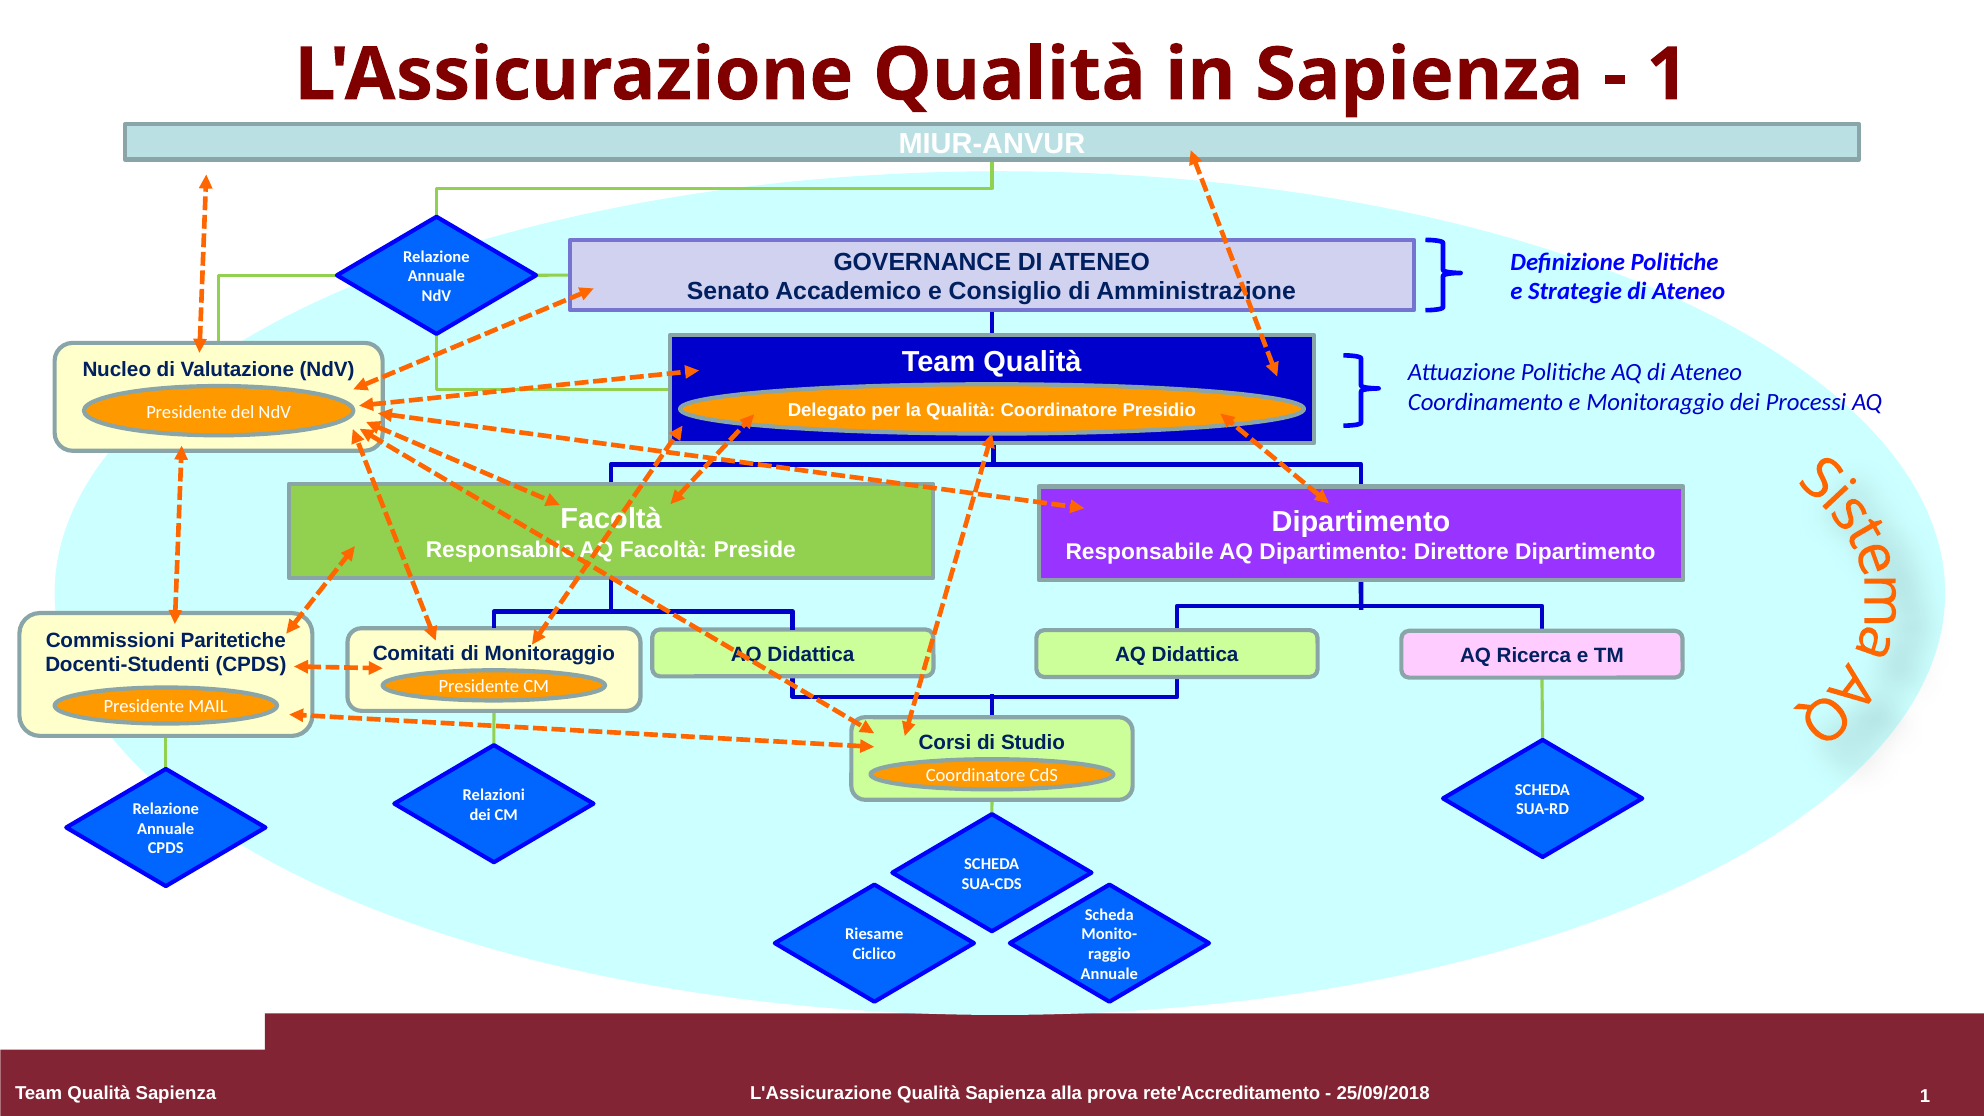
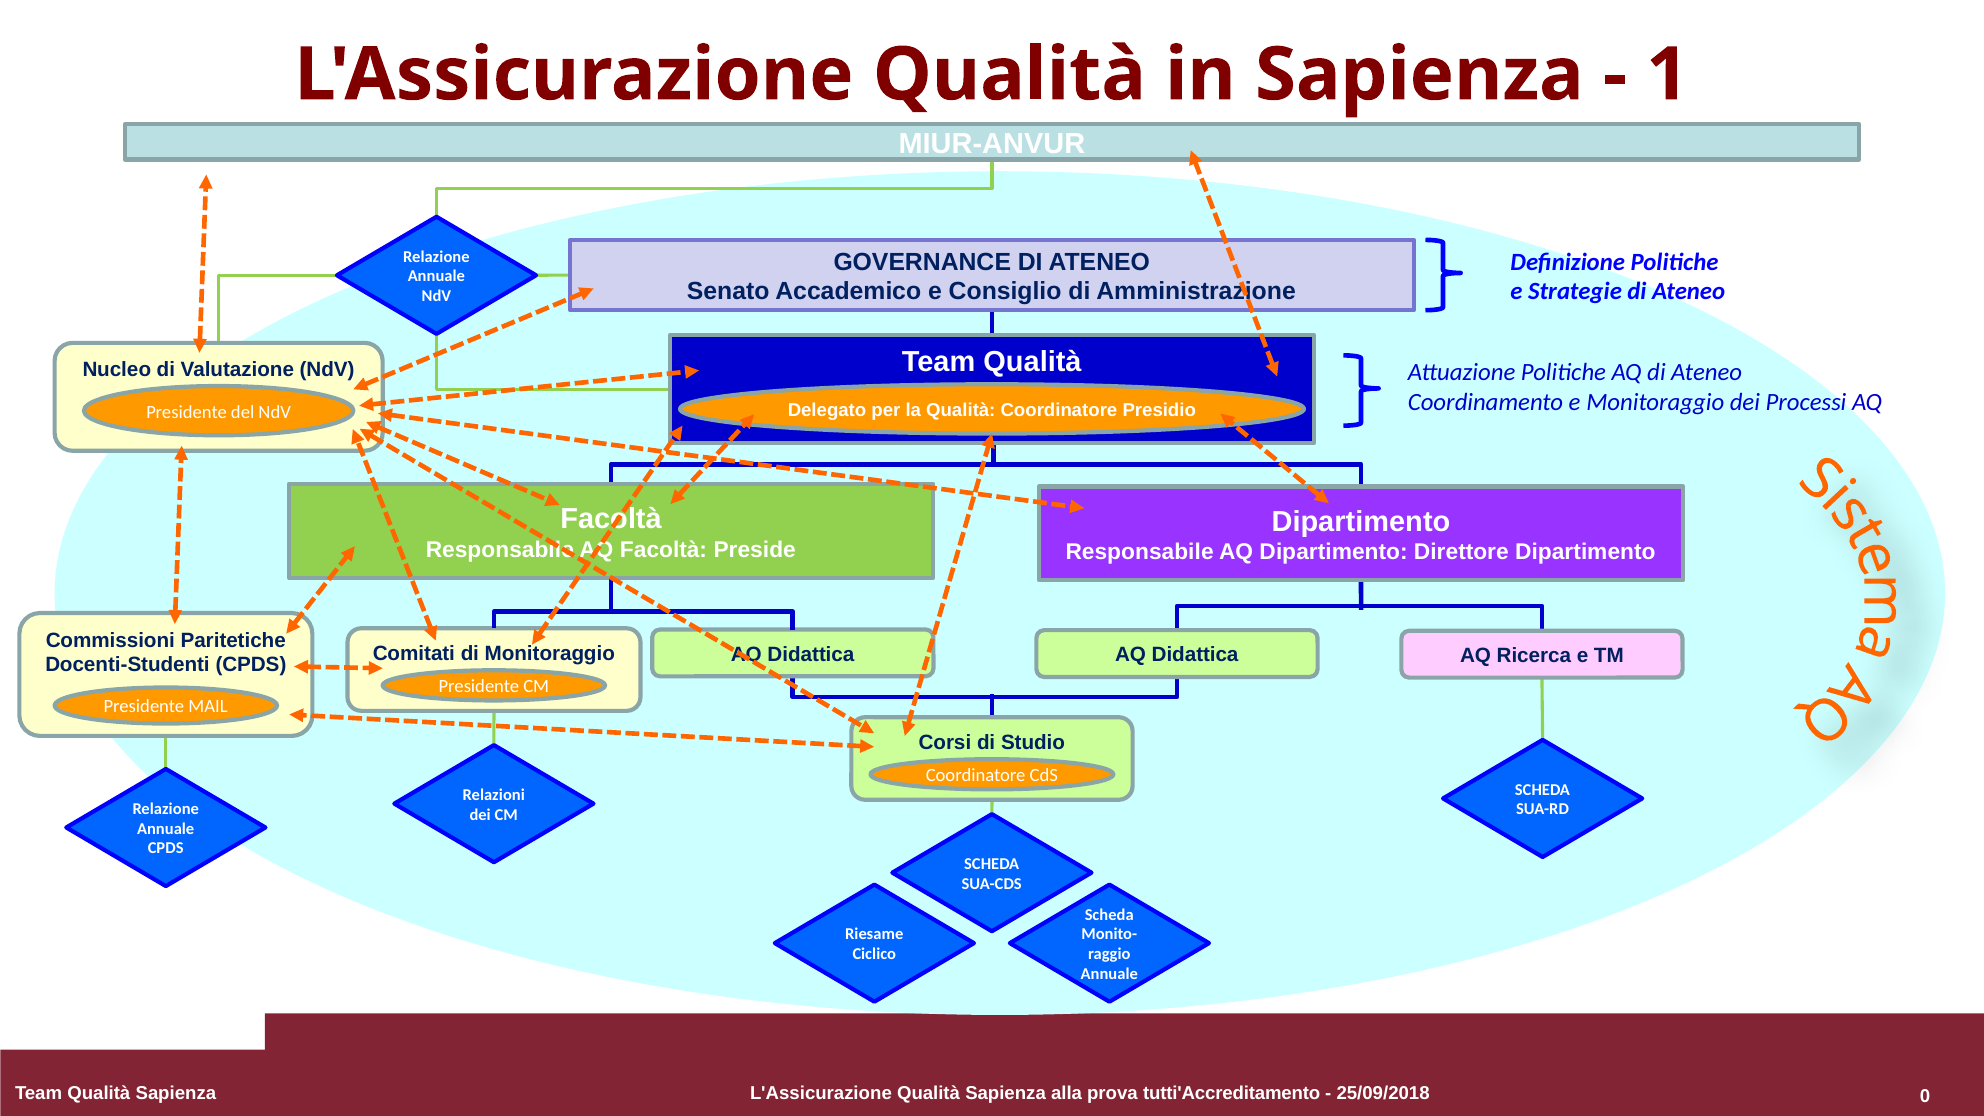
rete'Accreditamento: rete'Accreditamento -> tutti'Accreditamento
25/09/2018 1: 1 -> 0
